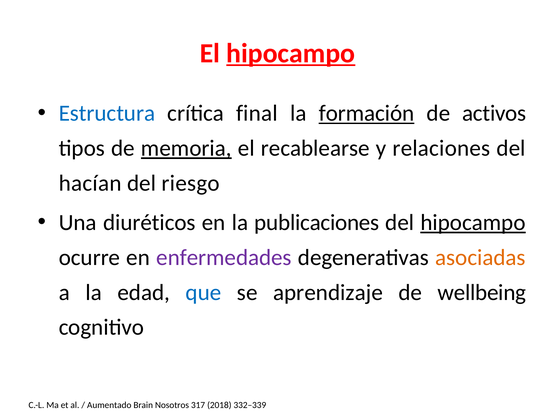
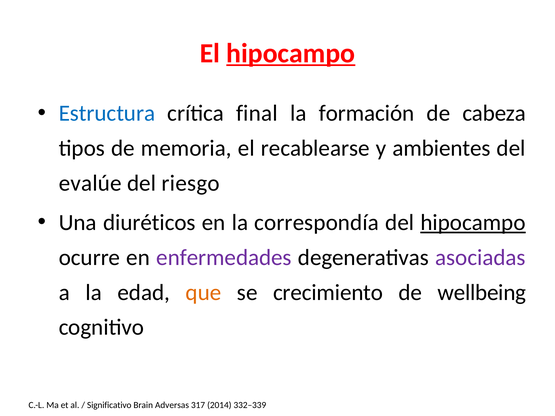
formación underline: present -> none
activos: activos -> cabeza
memoria underline: present -> none
relaciones: relaciones -> ambientes
hacían: hacían -> evalúe
publicaciones: publicaciones -> correspondía
asociadas colour: orange -> purple
que colour: blue -> orange
aprendizaje: aprendizaje -> crecimiento
Aumentado: Aumentado -> Significativo
Nosotros: Nosotros -> Adversas
2018: 2018 -> 2014
